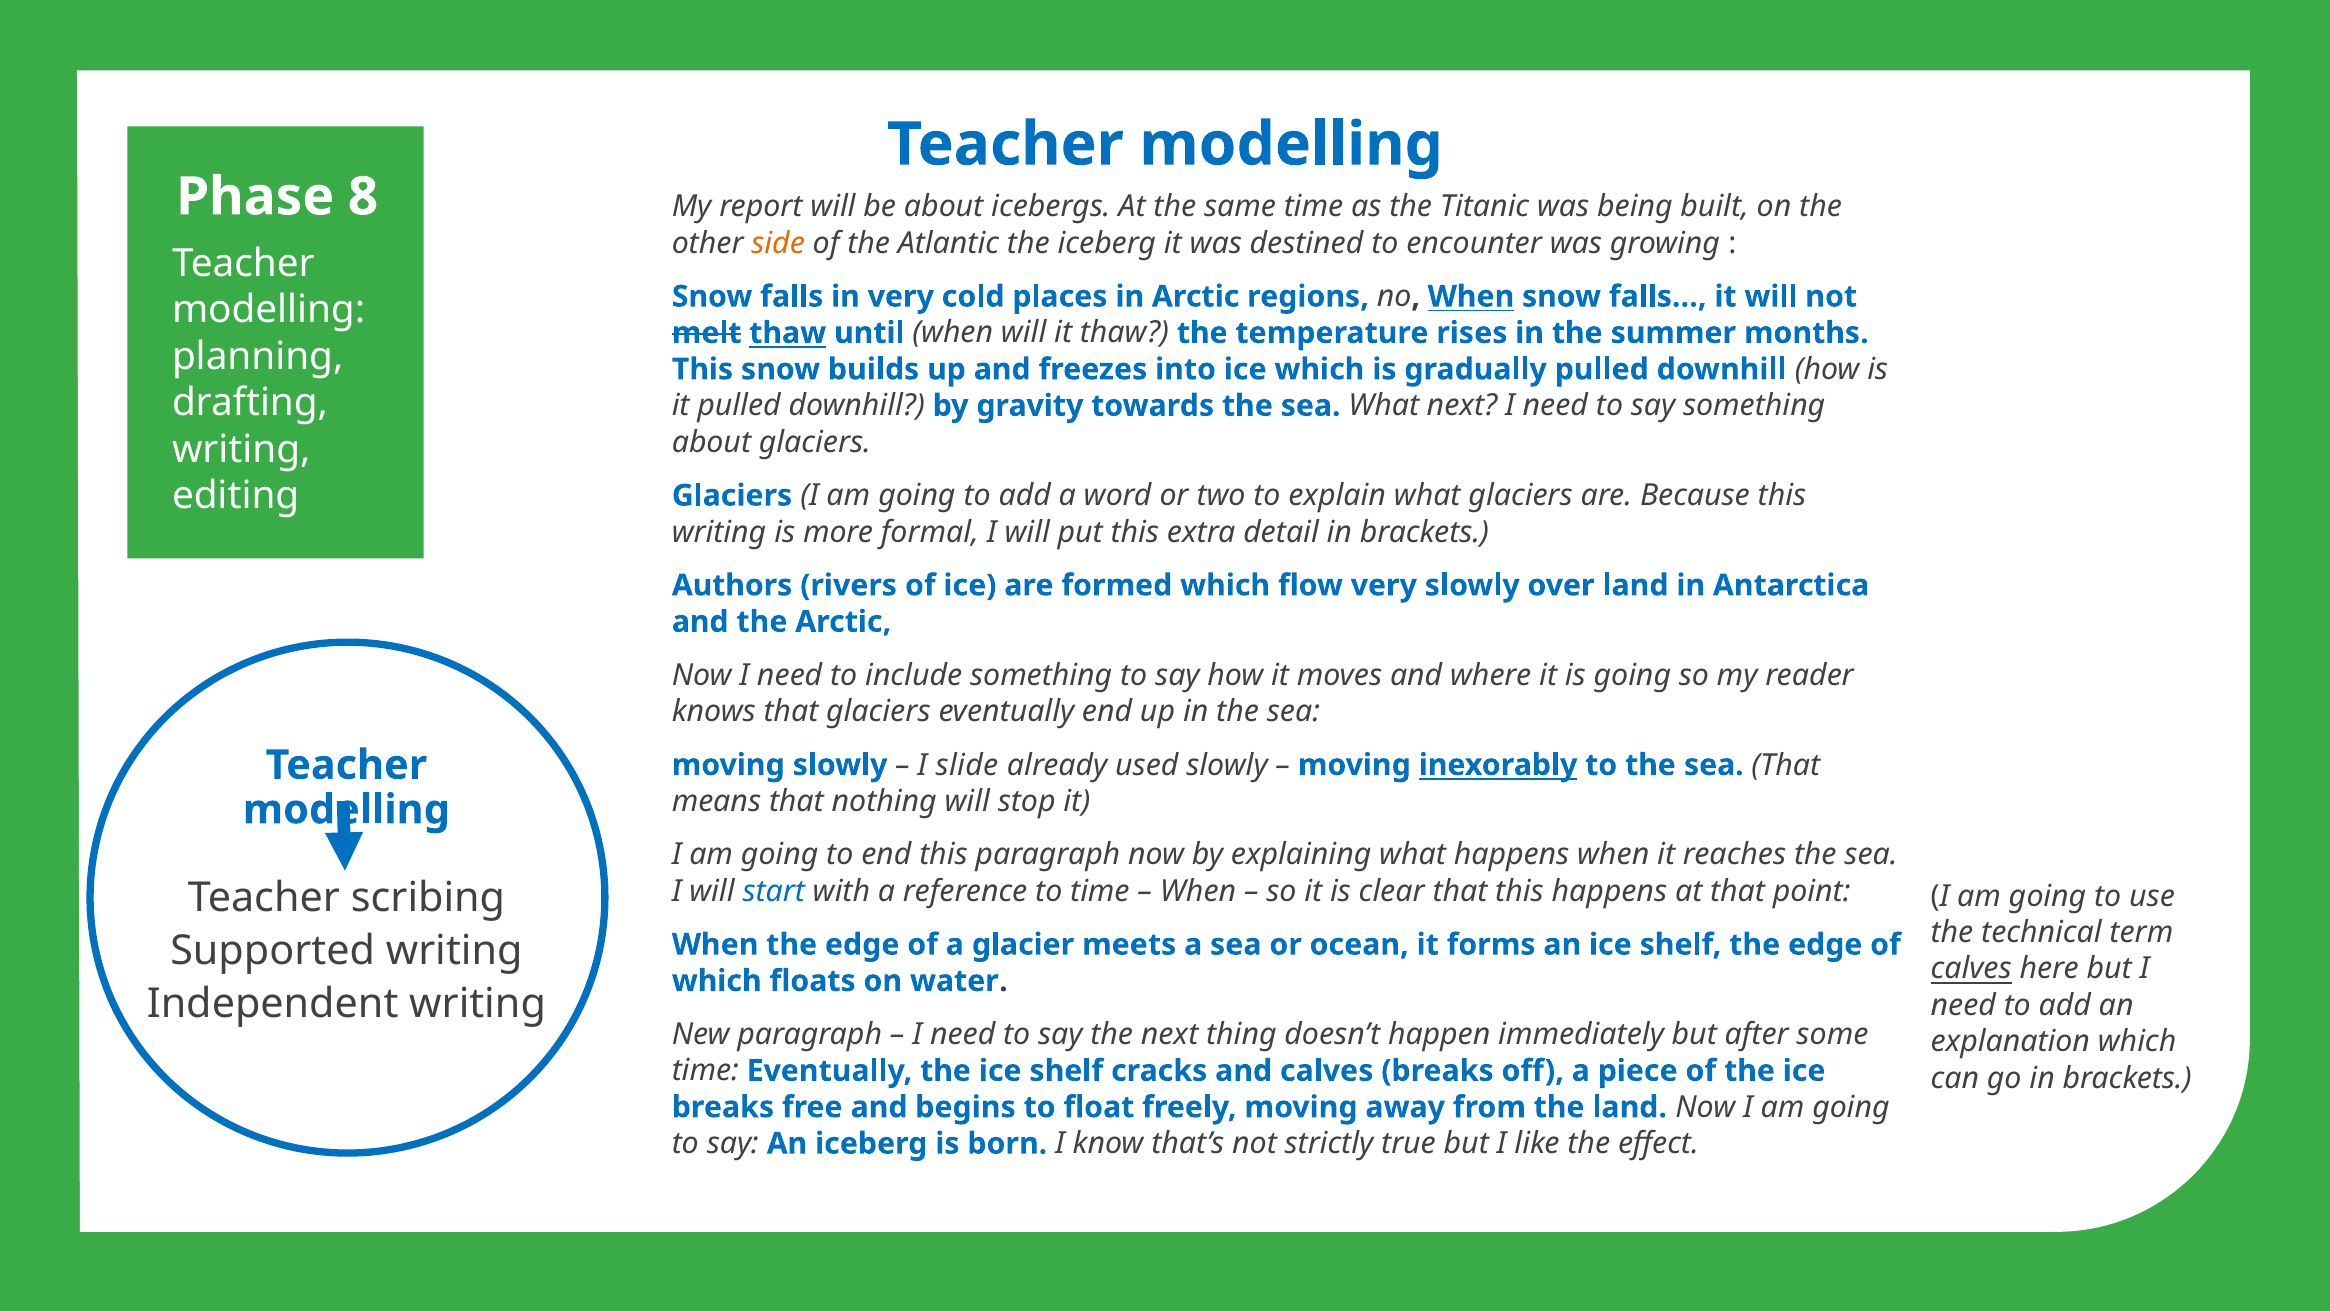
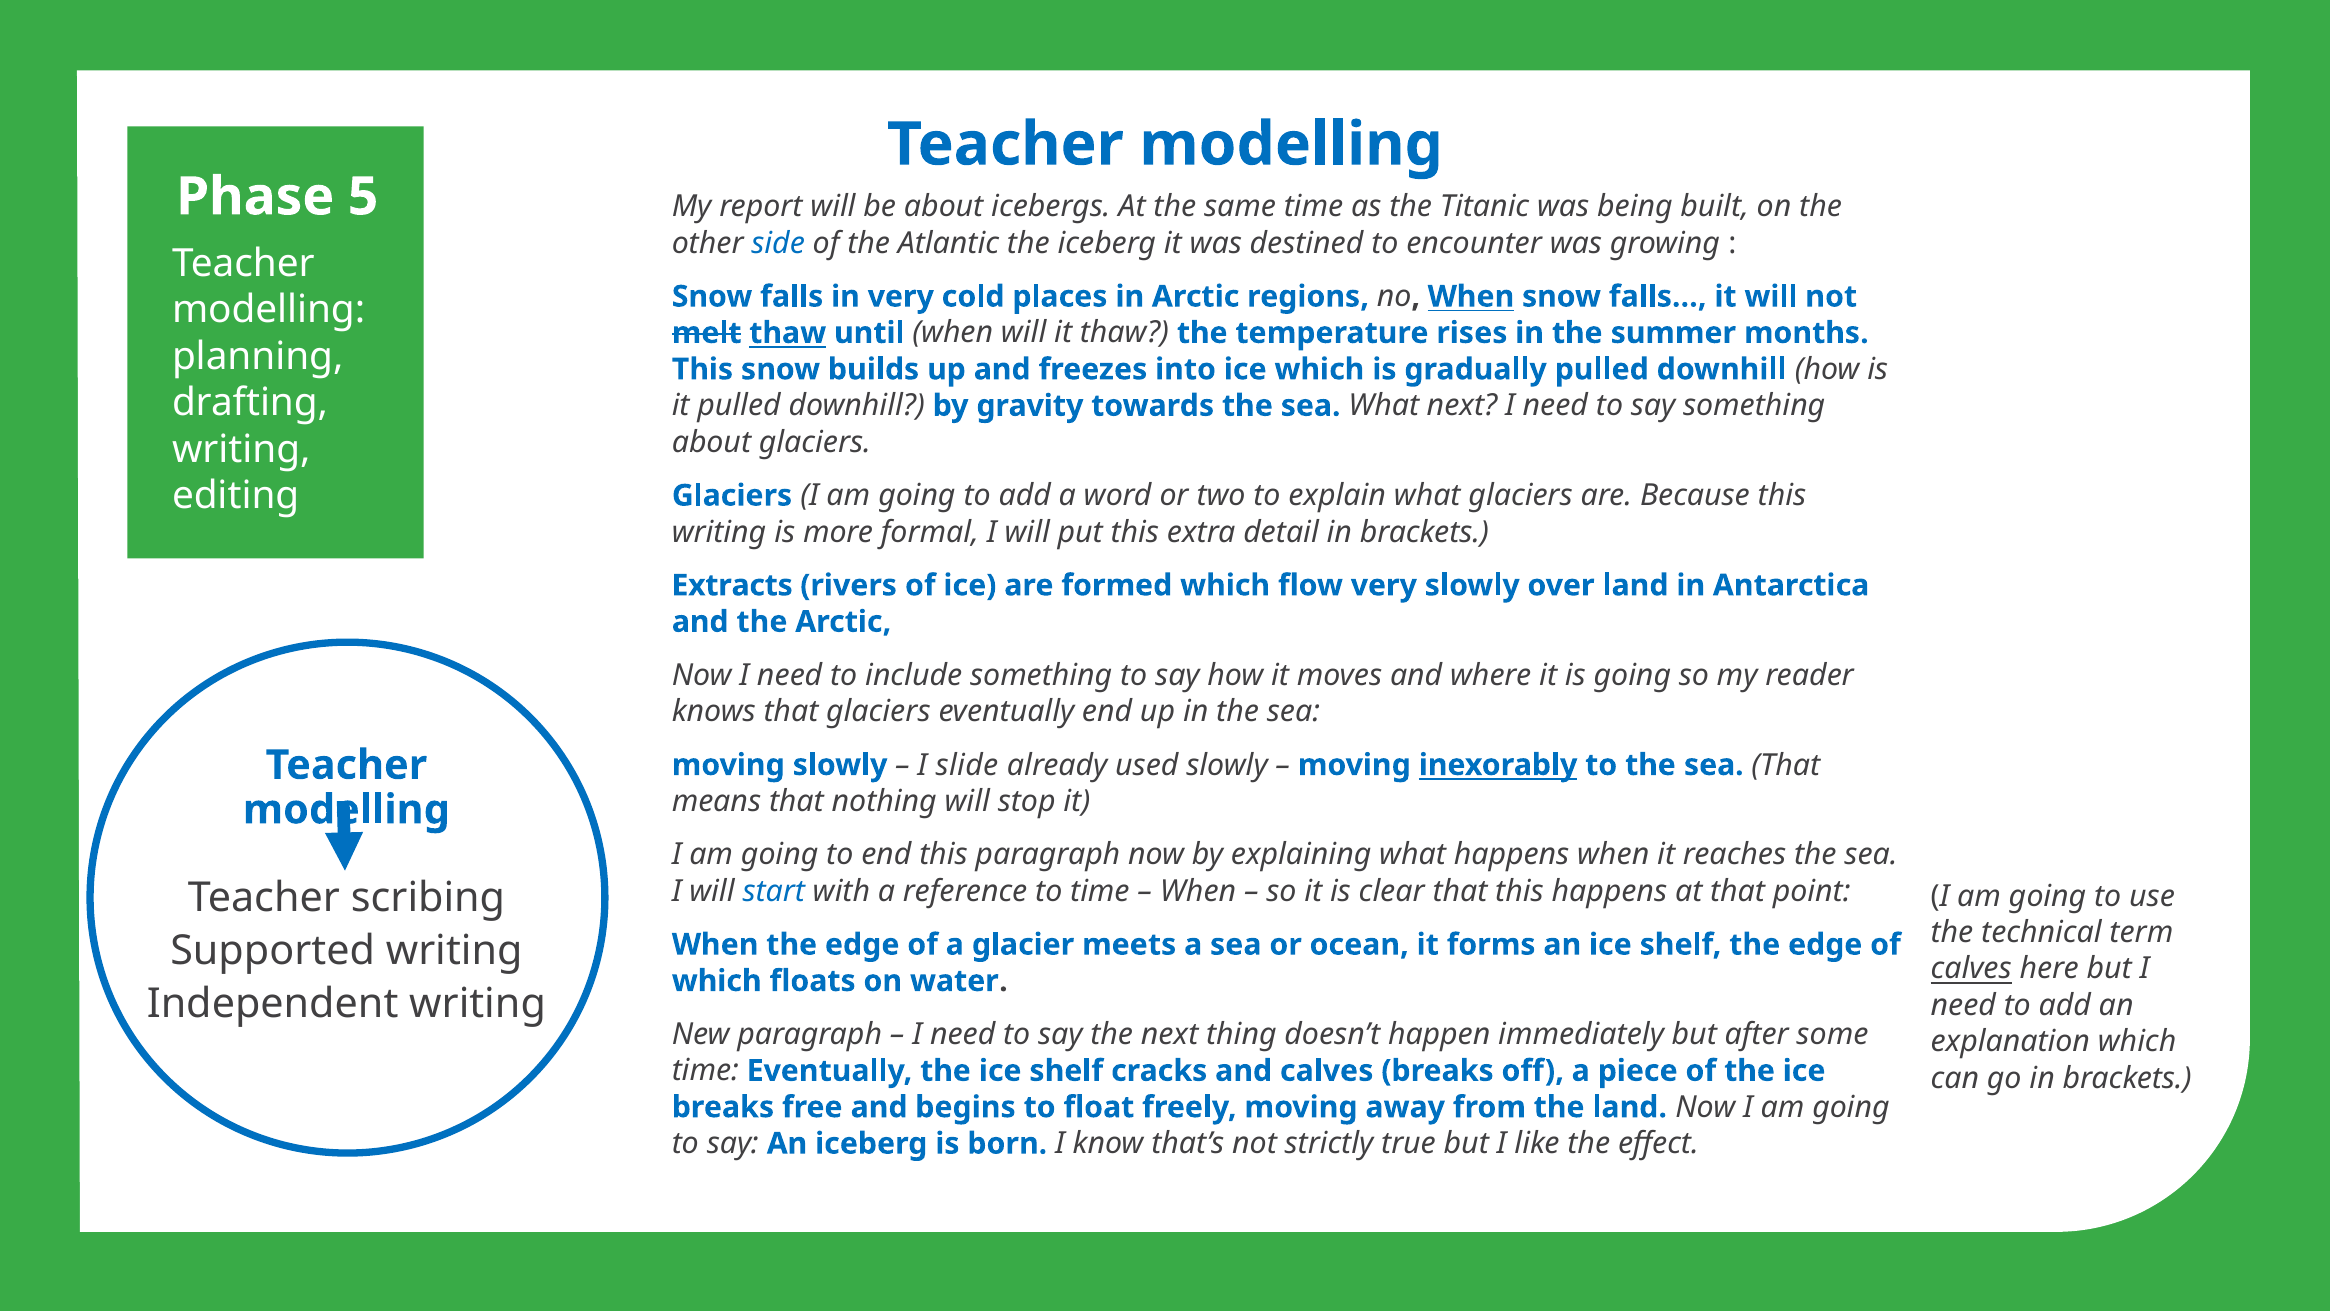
8: 8 -> 5
side colour: orange -> blue
Authors: Authors -> Extracts
